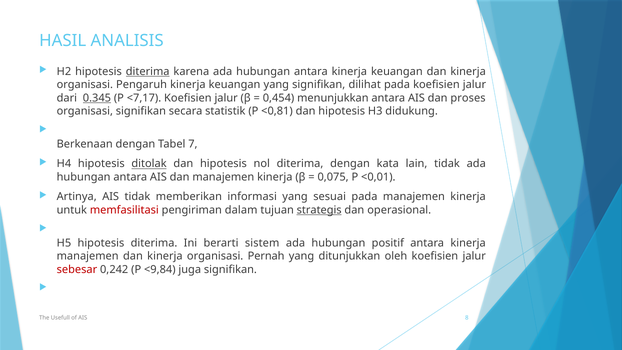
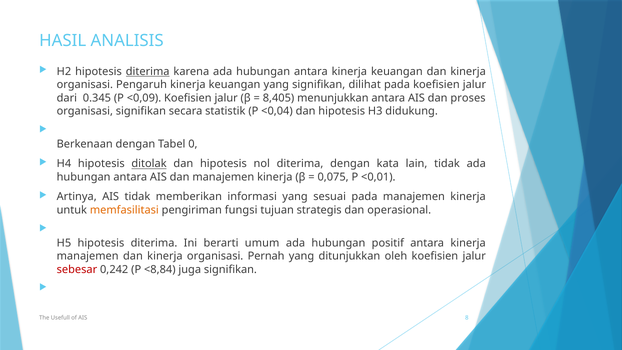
0.345 underline: present -> none
<7,17: <7,17 -> <0,09
0,454: 0,454 -> 8,405
<0,81: <0,81 -> <0,04
7: 7 -> 0
memfasilitasi colour: red -> orange
dalam: dalam -> fungsi
strategis underline: present -> none
sistem: sistem -> umum
<9,84: <9,84 -> <8,84
